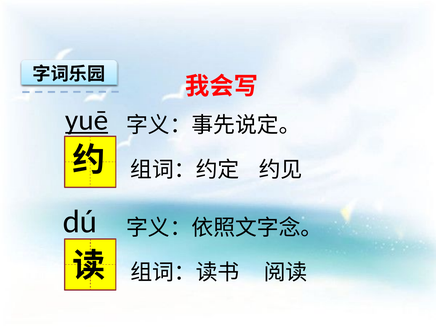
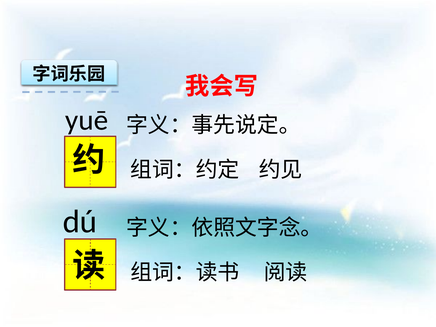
yuē underline: present -> none
